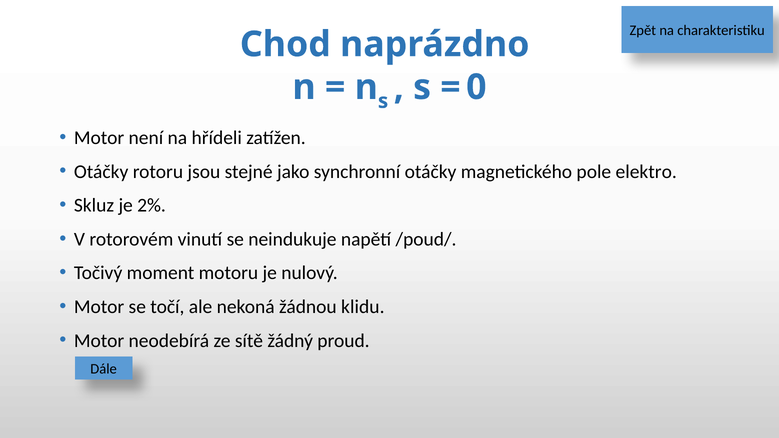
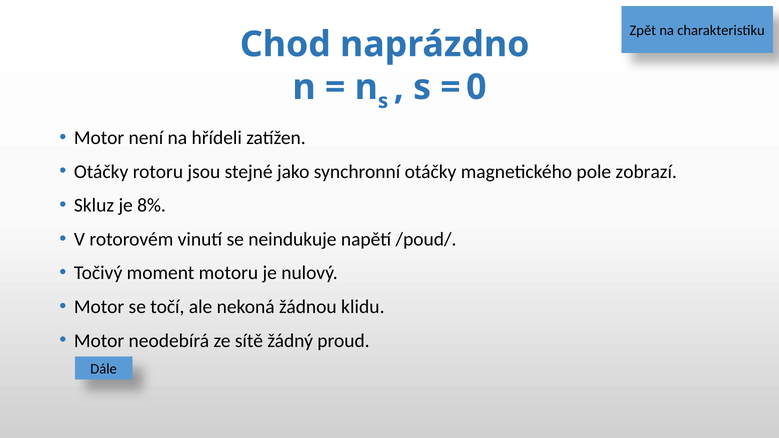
elektro: elektro -> zobrazí
2%: 2% -> 8%
